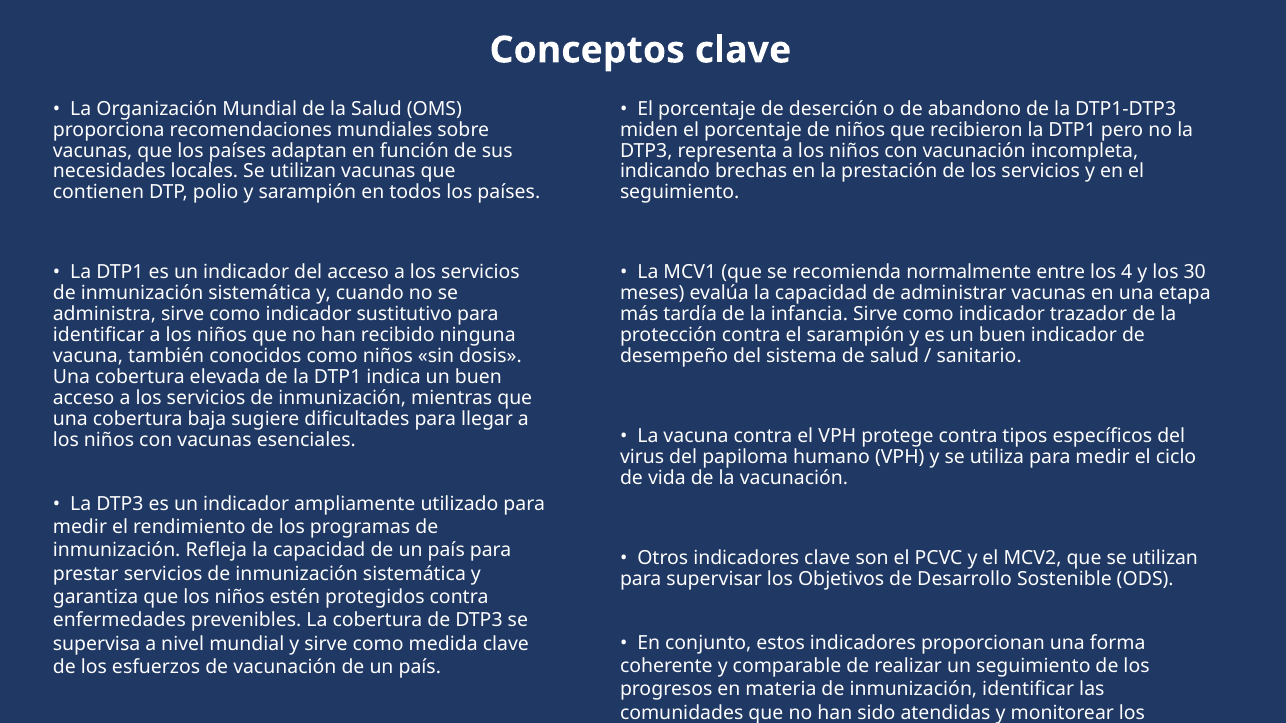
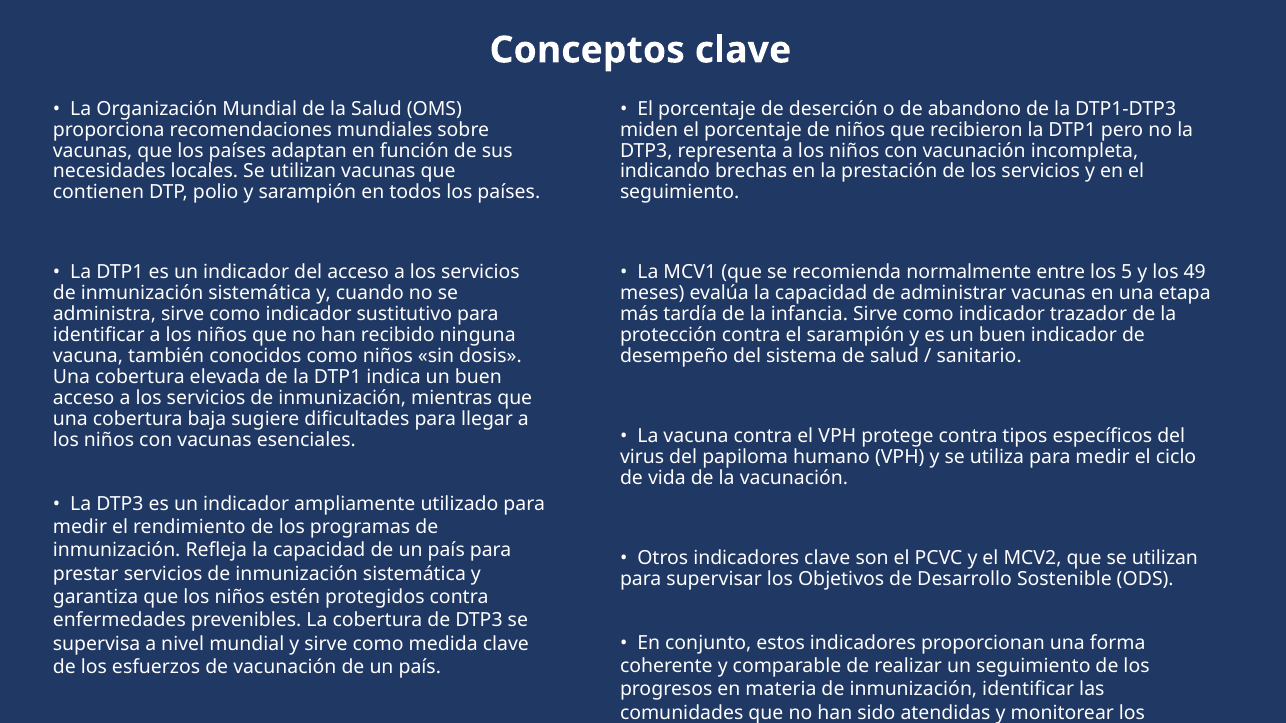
4: 4 -> 5
30: 30 -> 49
